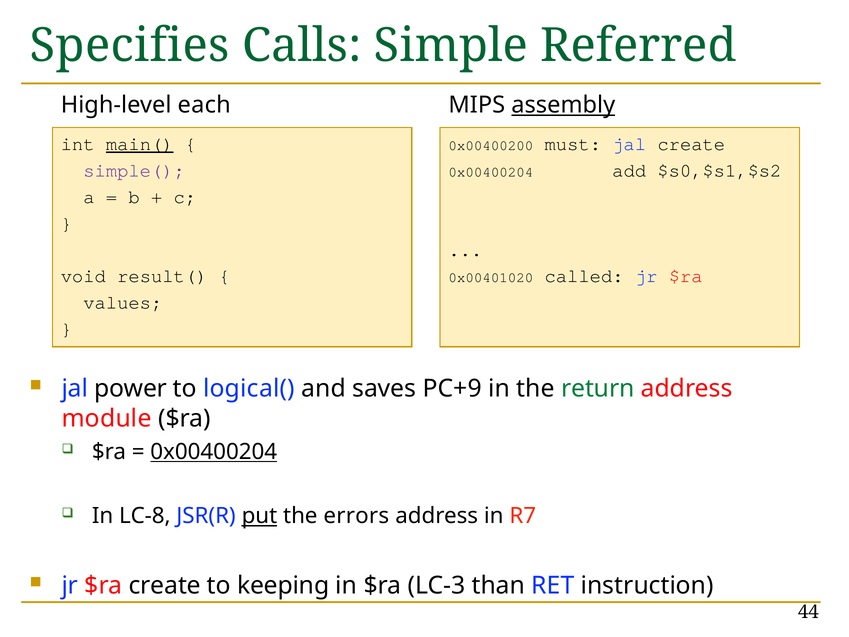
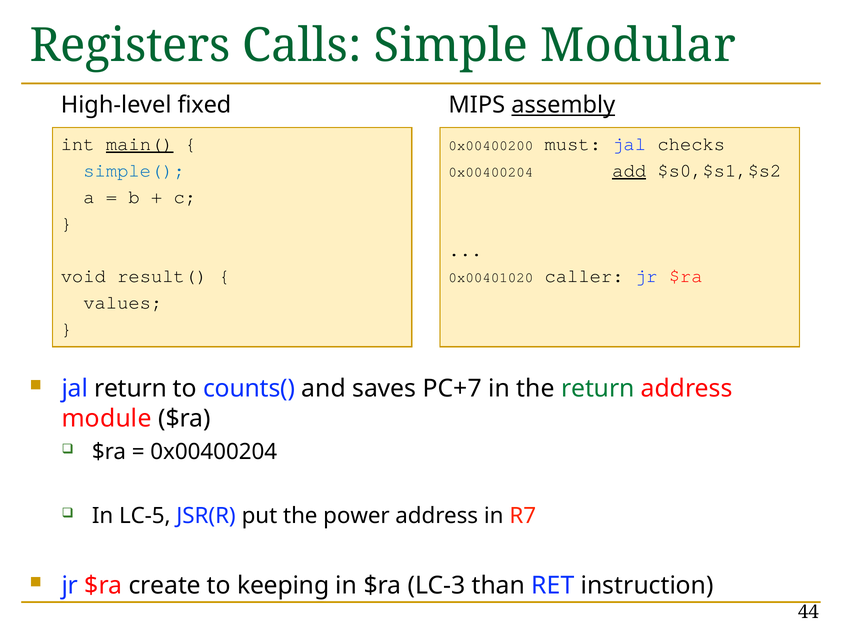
Specifies: Specifies -> Registers
Referred: Referred -> Modular
each: each -> fixed
jal create: create -> checks
simple( colour: purple -> blue
add underline: none -> present
called: called -> caller
jal power: power -> return
logical(: logical( -> counts(
PC+9: PC+9 -> PC+7
0x00400204 at (214, 452) underline: present -> none
LC-8: LC-8 -> LC-5
put underline: present -> none
errors: errors -> power
